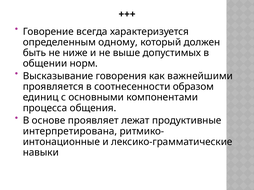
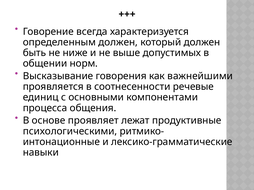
определенным одному: одному -> должен
образом: образом -> речевые
интерпретирована: интерпретирована -> психологическими
